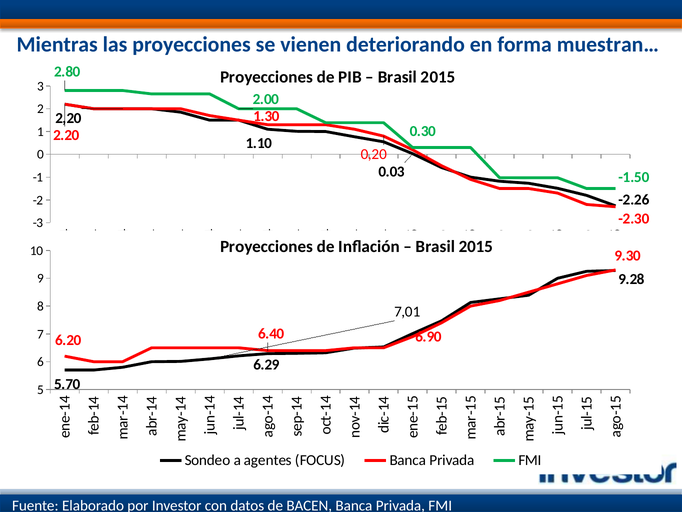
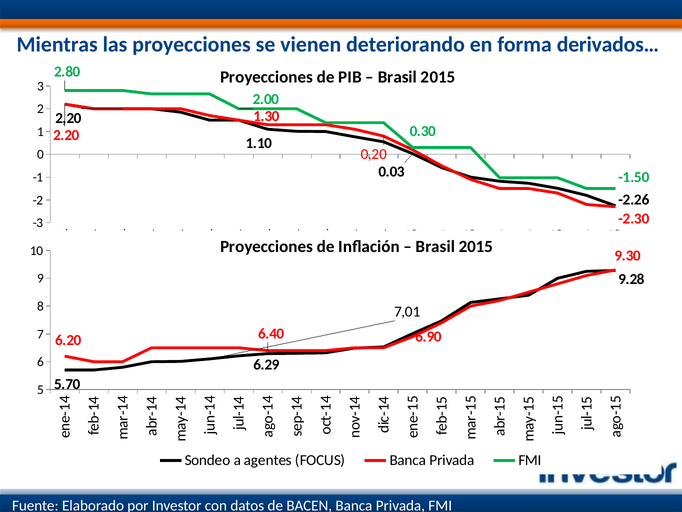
muestran…: muestran… -> derivados…
